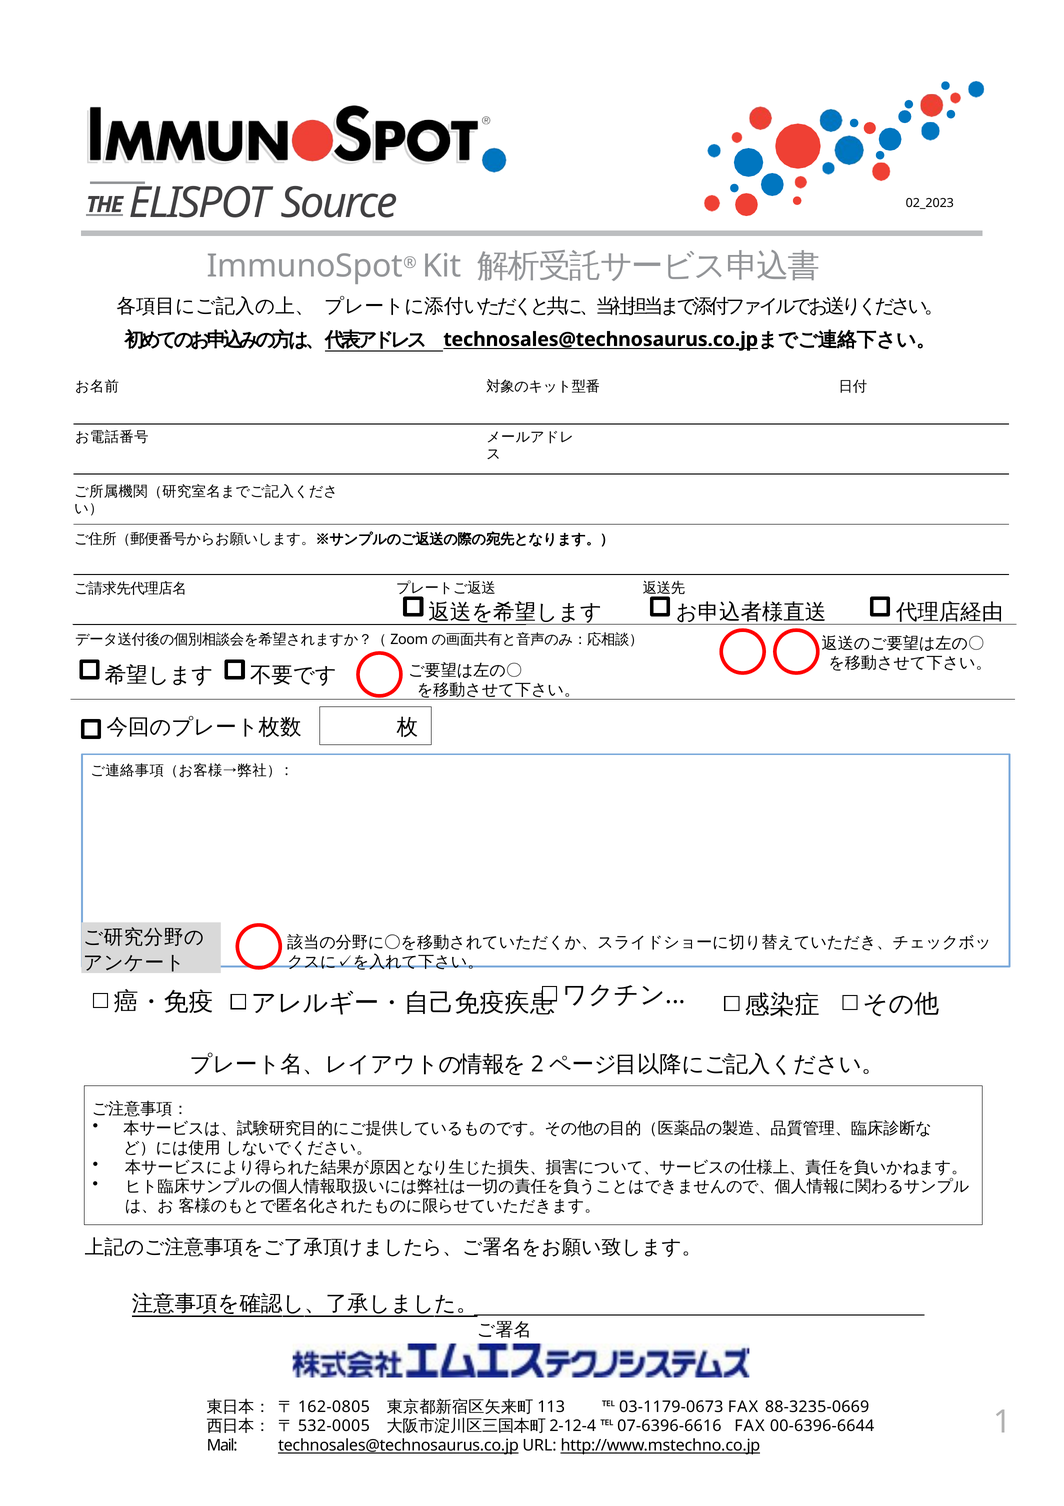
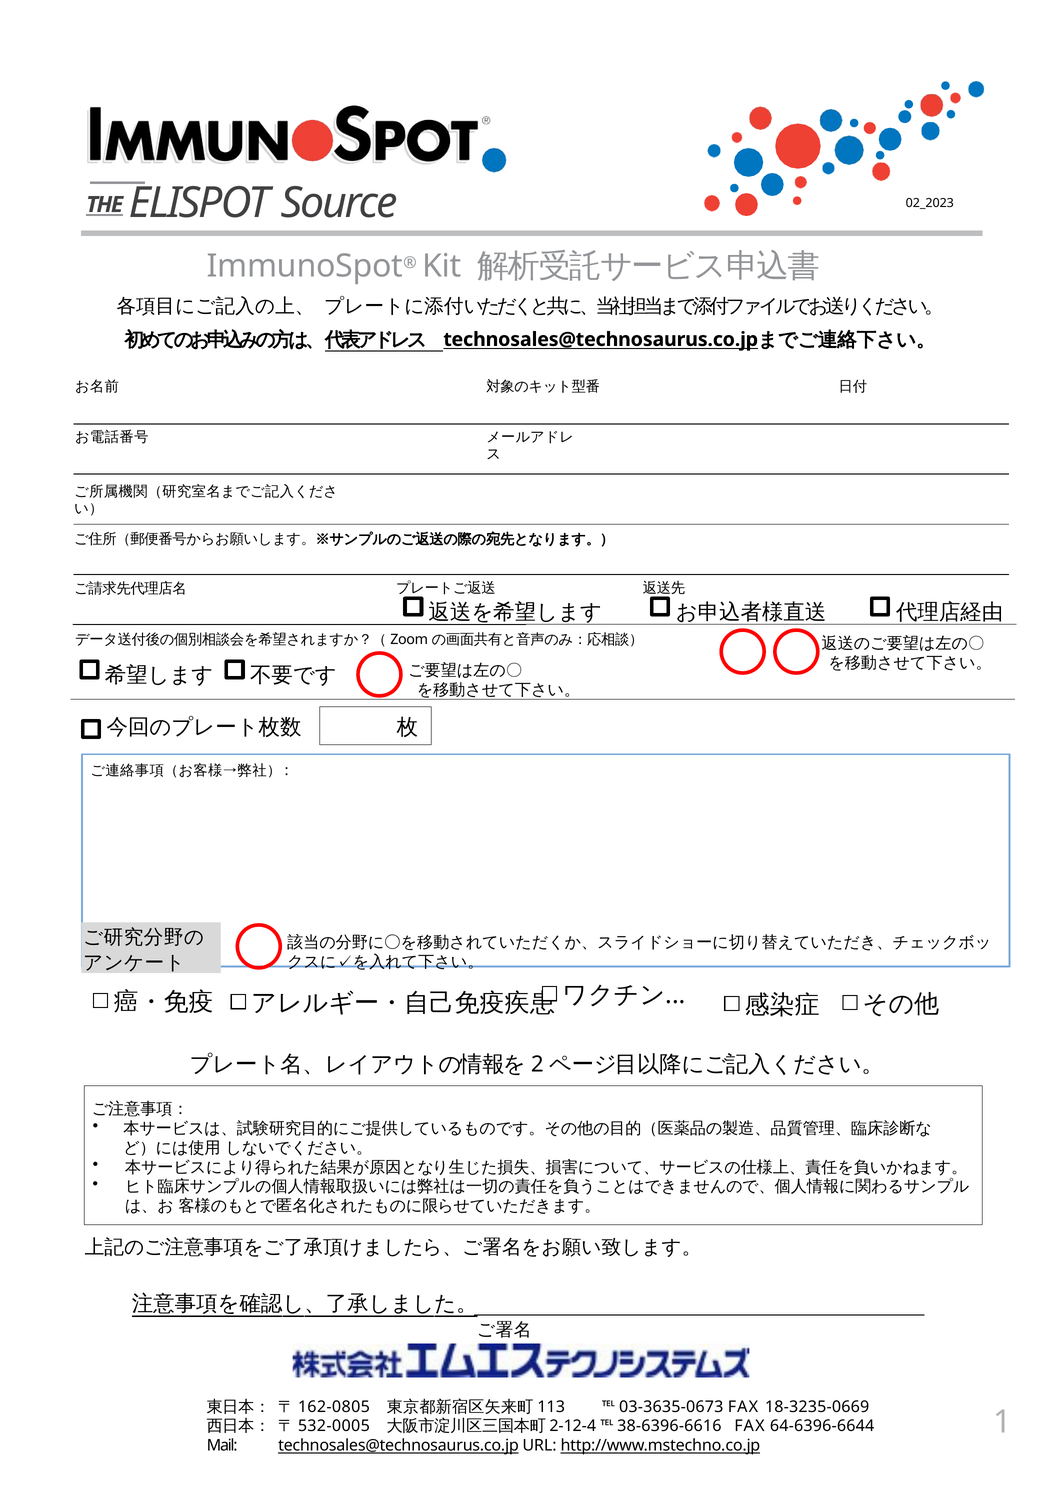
03-1179-0673: 03-1179-0673 -> 03-3635-0673
88-3235-0669: 88-3235-0669 -> 18-3235-0669
07-6396-6616: 07-6396-6616 -> 38-6396-6616
00-6396-6644: 00-6396-6644 -> 64-6396-6644
